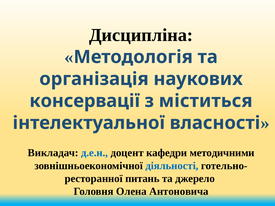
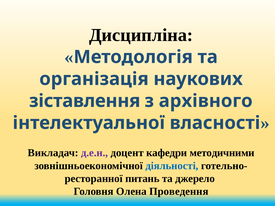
консервації: консервації -> зіставлення
міститься: міститься -> архівного
д.е.н colour: blue -> purple
Антоновича: Антоновича -> Проведення
